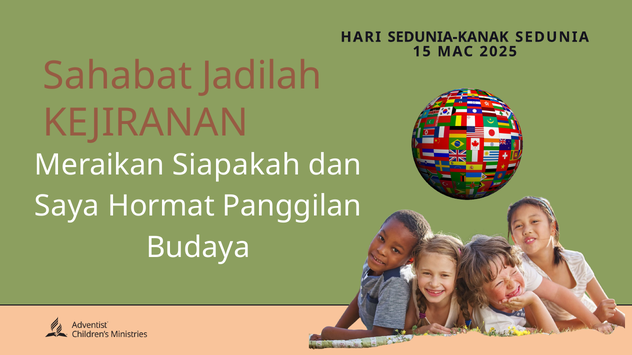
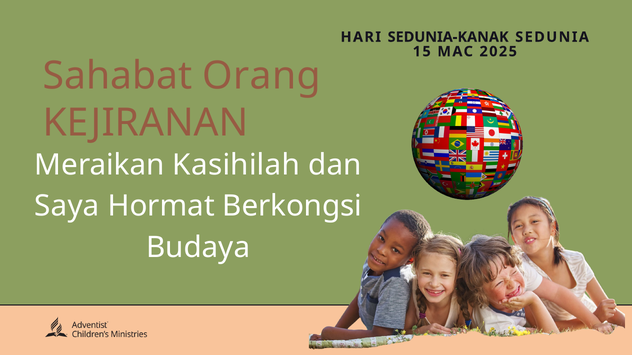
Jadilah: Jadilah -> Orang
Siapakah: Siapakah -> Kasihilah
Panggilan: Panggilan -> Berkongsi
